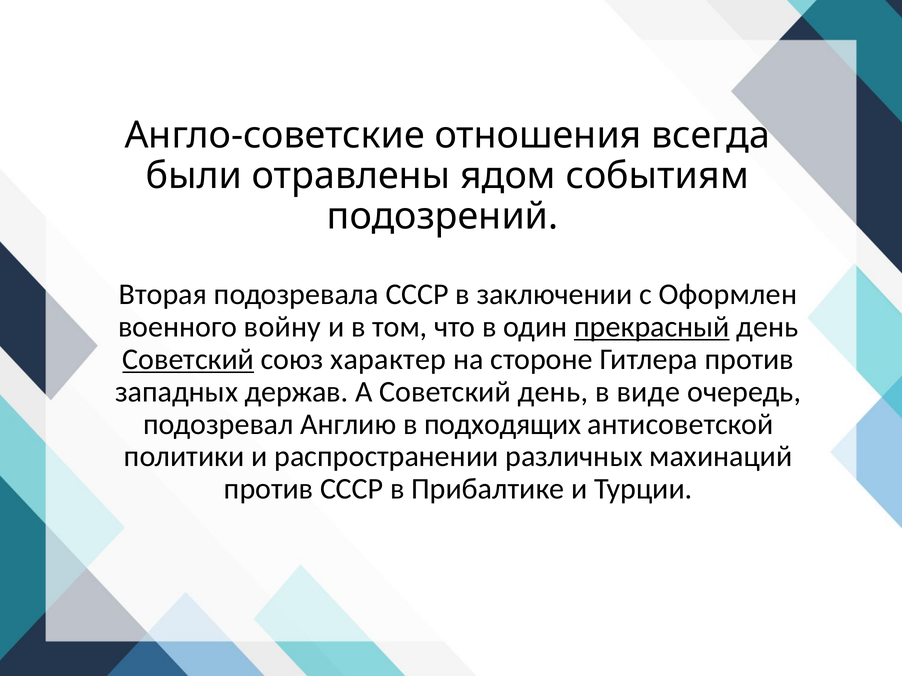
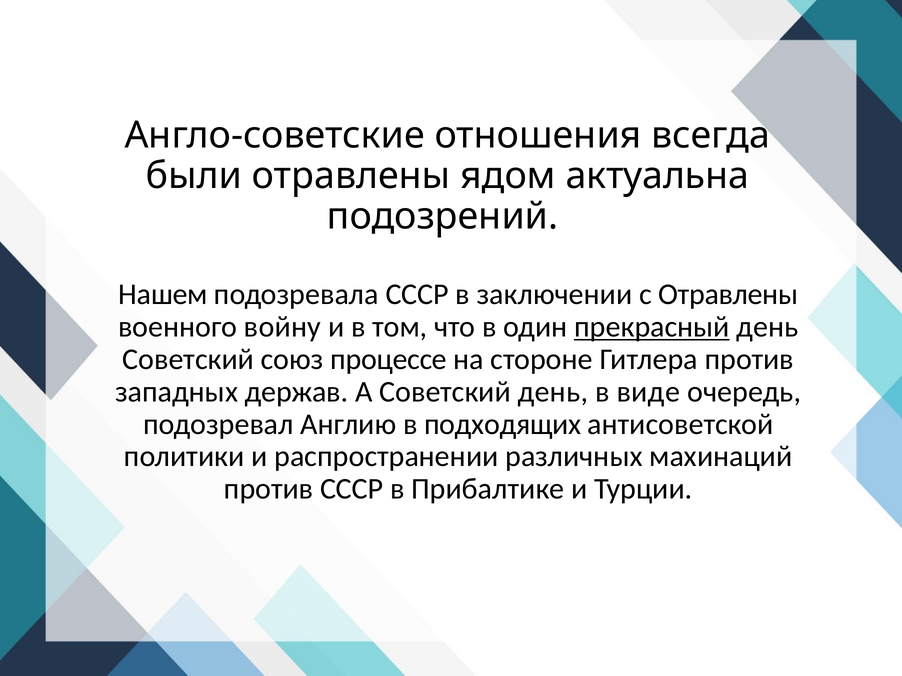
событиям: событиям -> актуальна
Вторая: Вторая -> Нашем
с Оформлен: Оформлен -> Отравлены
Советский at (188, 360) underline: present -> none
характер: характер -> процессе
